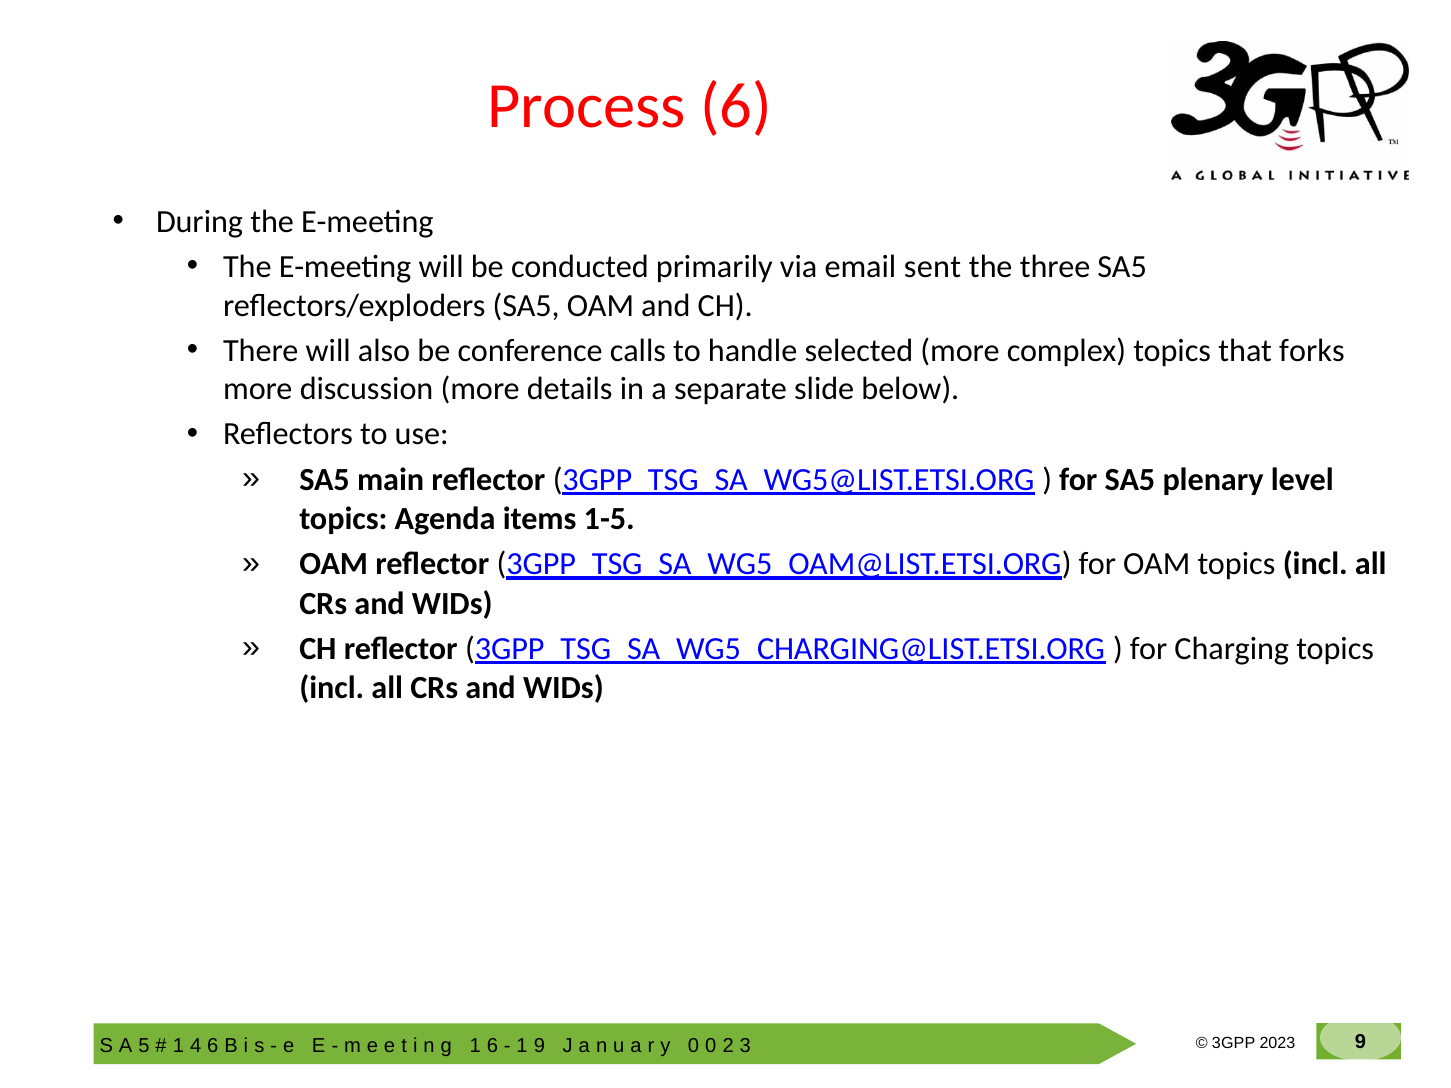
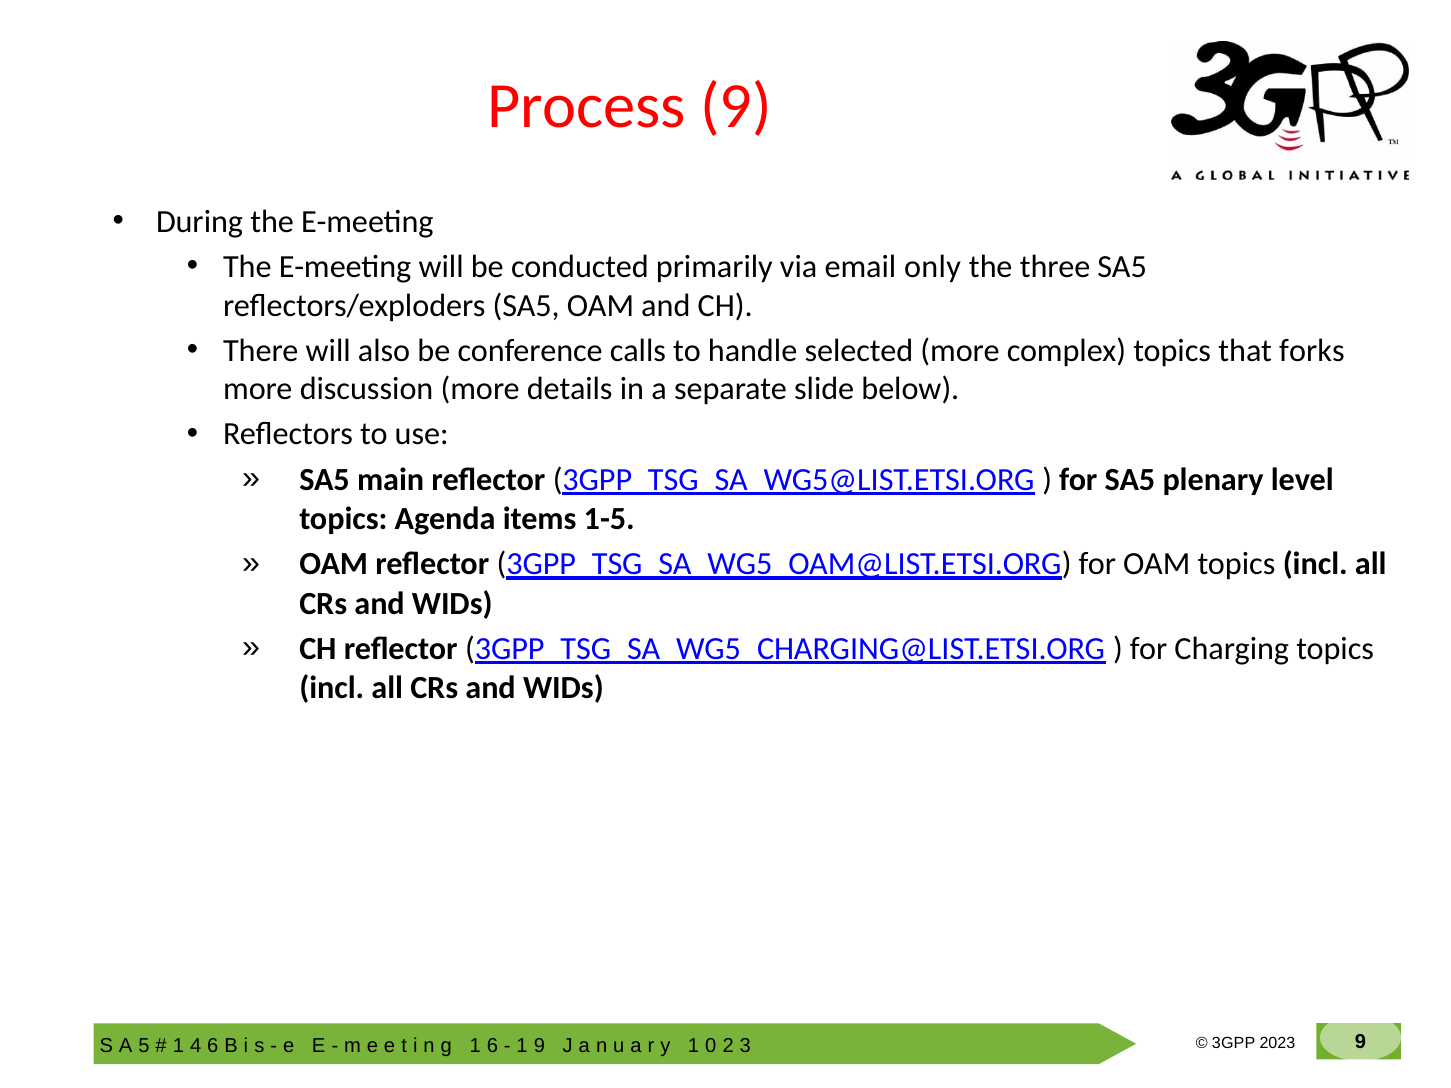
Process 6: 6 -> 9
sent: sent -> only
0 at (694, 1046): 0 -> 1
